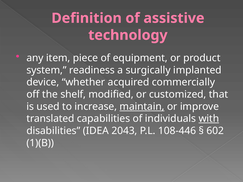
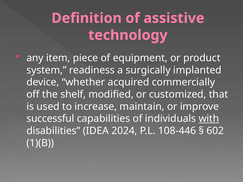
maintain underline: present -> none
translated: translated -> successful
2043: 2043 -> 2024
